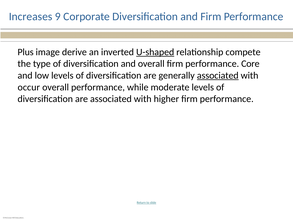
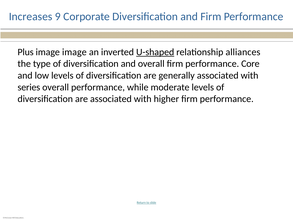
image derive: derive -> image
compete: compete -> alliances
associated at (218, 75) underline: present -> none
occur: occur -> series
